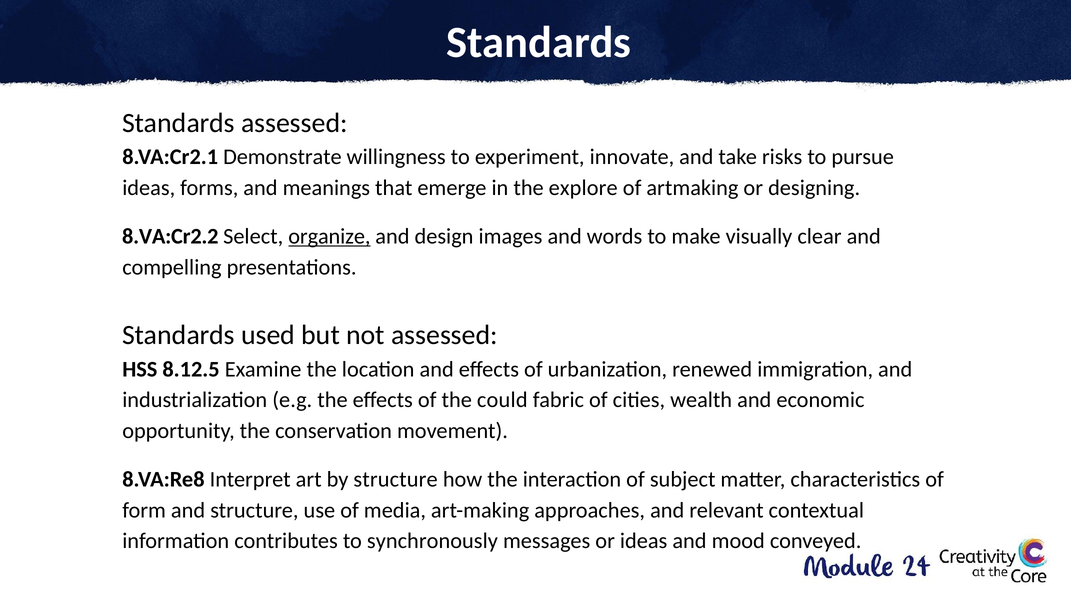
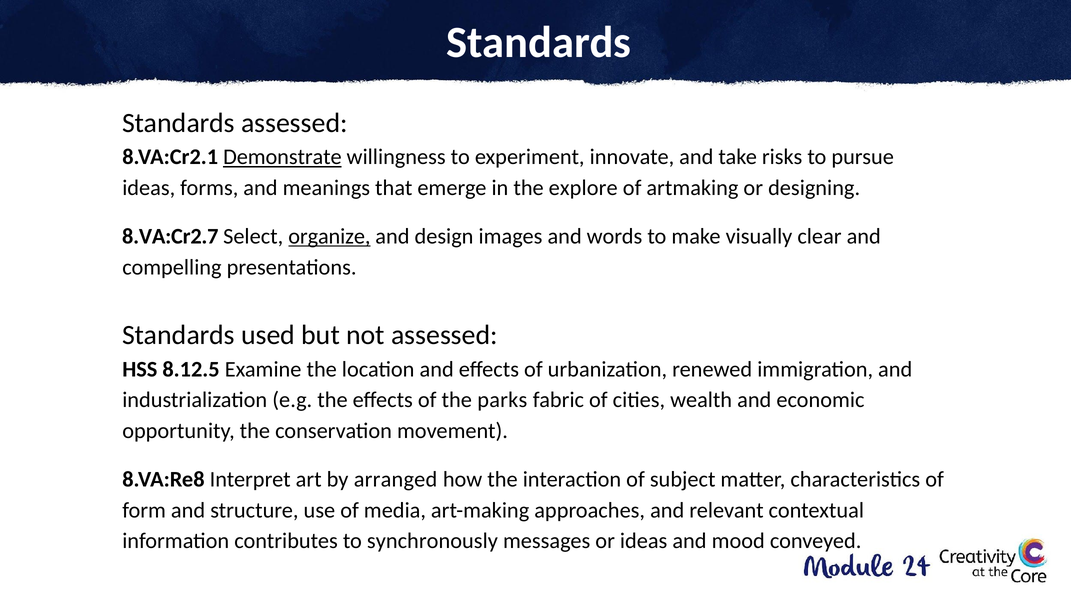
Demonstrate underline: none -> present
8.VA:Cr2.2: 8.VA:Cr2.2 -> 8.VA:Cr2.7
could: could -> parks
by structure: structure -> arranged
